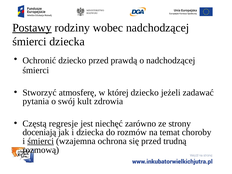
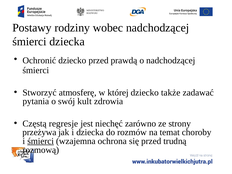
Postawy underline: present -> none
jeżeli: jeżeli -> także
doceniają: doceniają -> przeżywa
